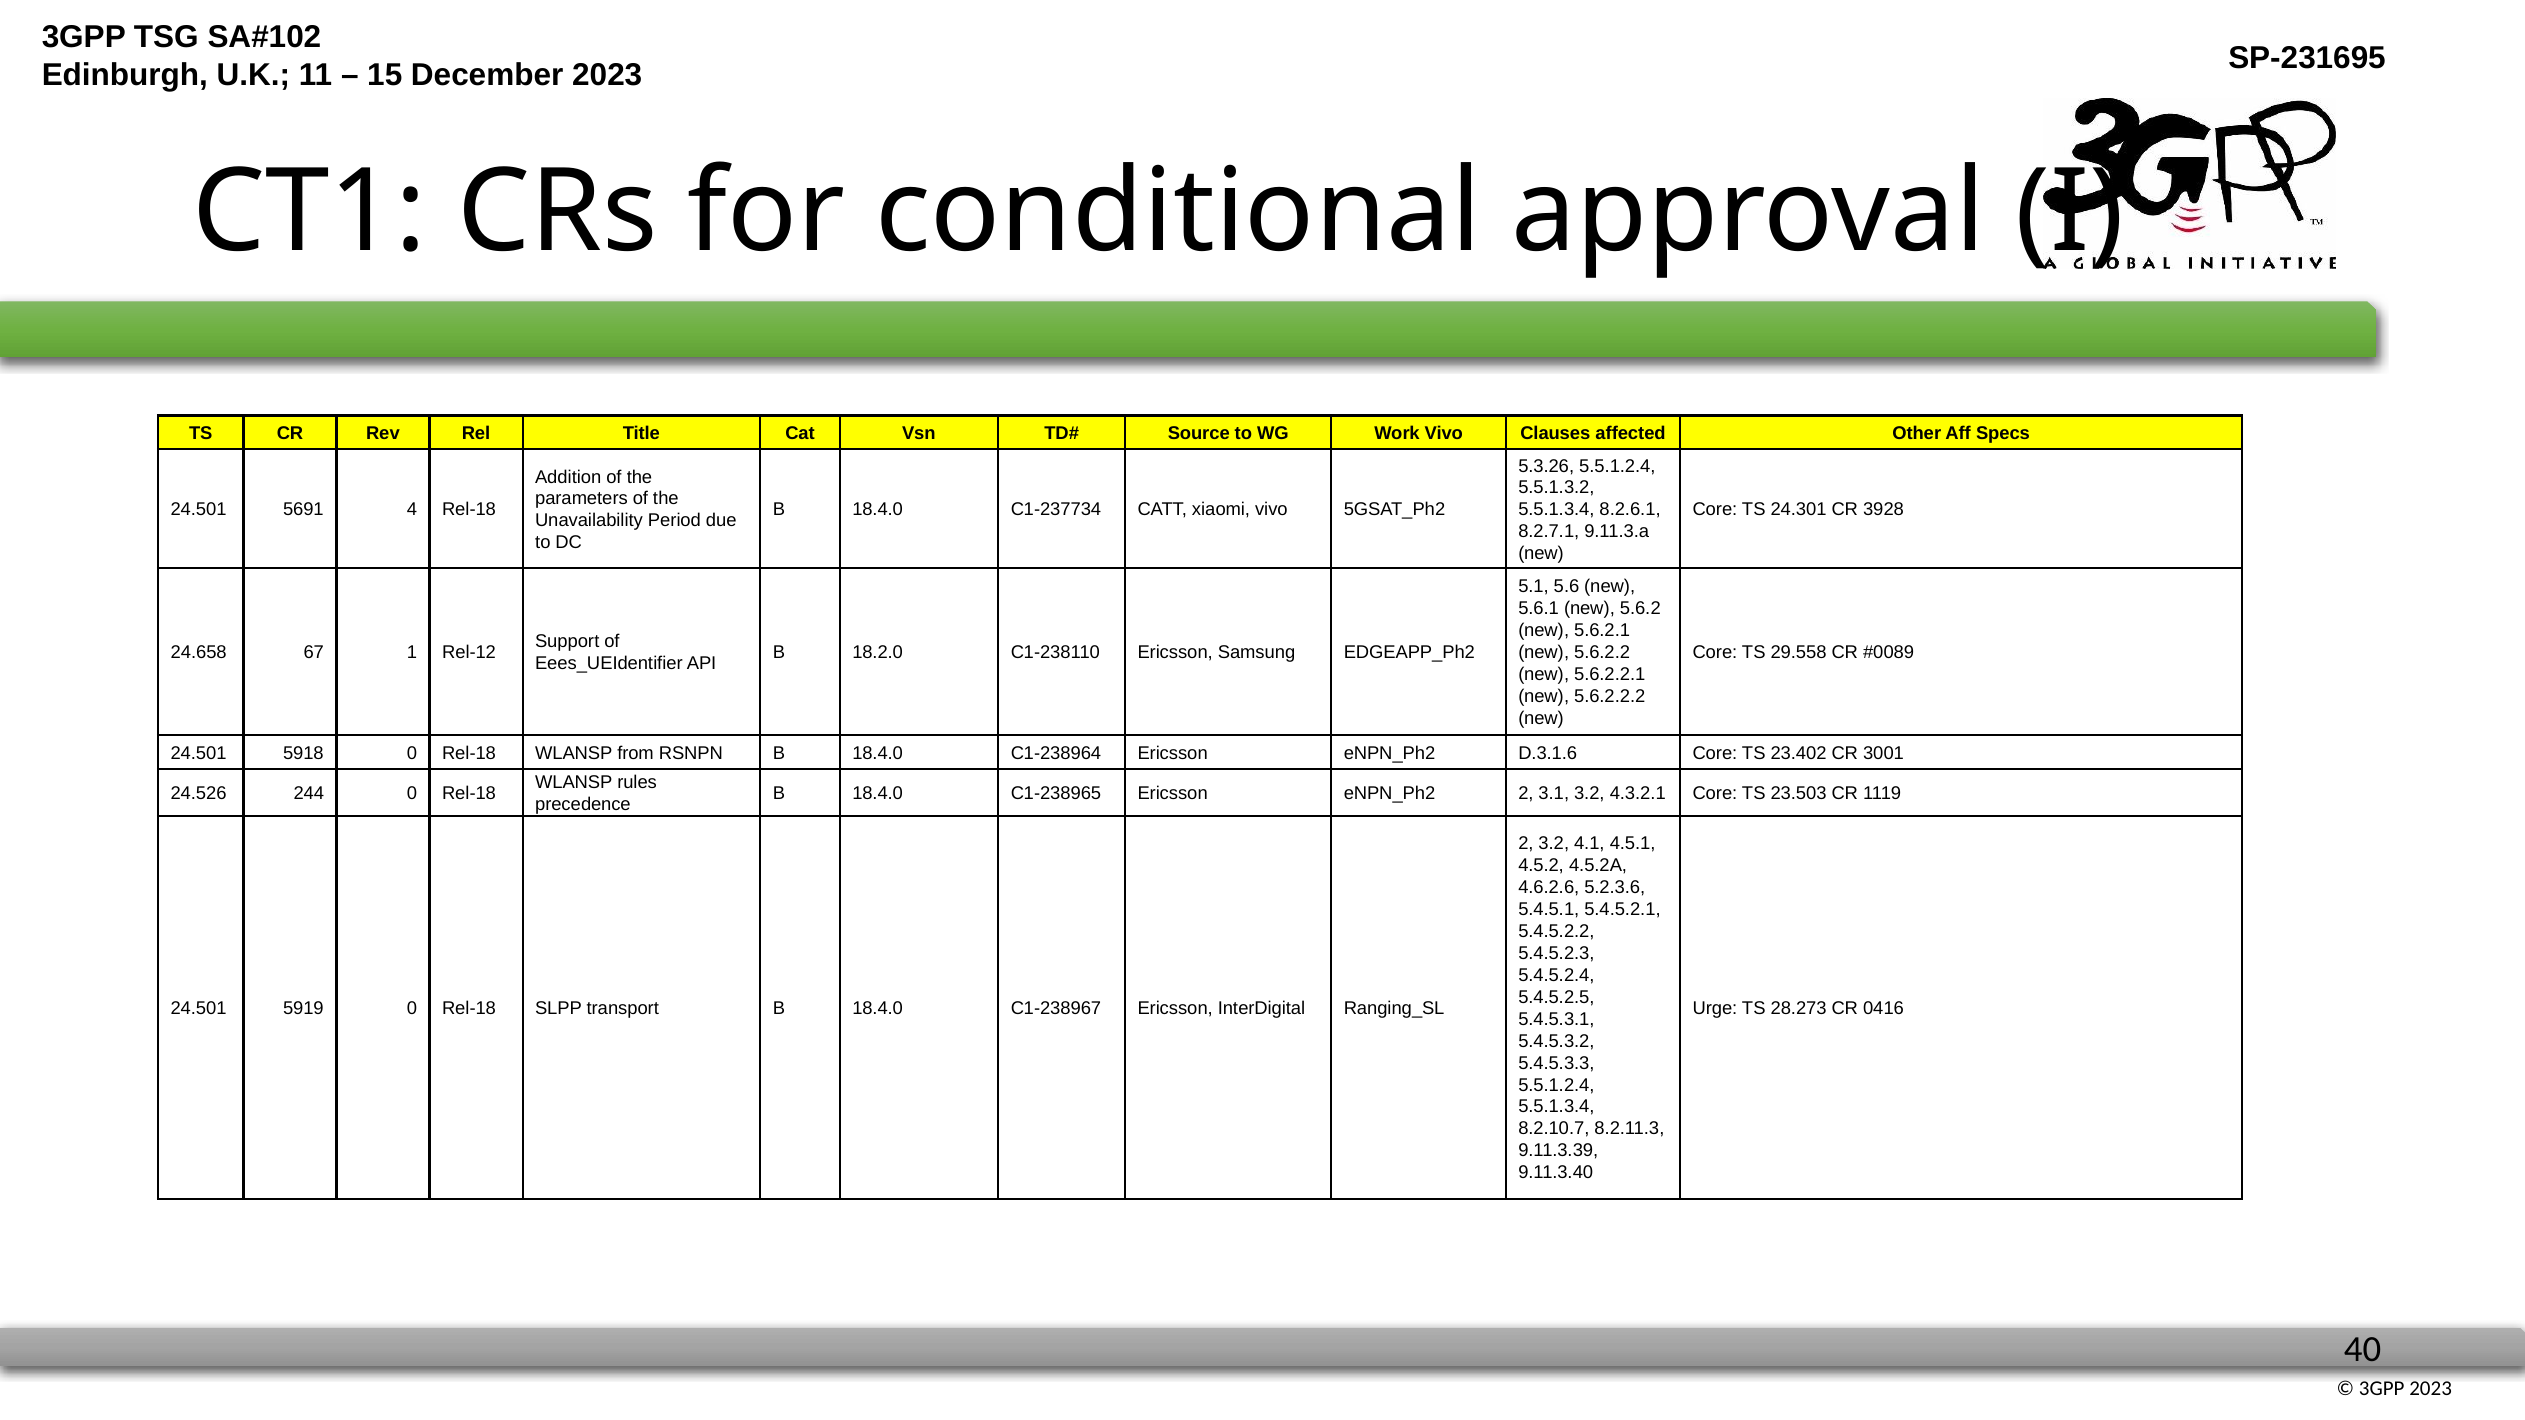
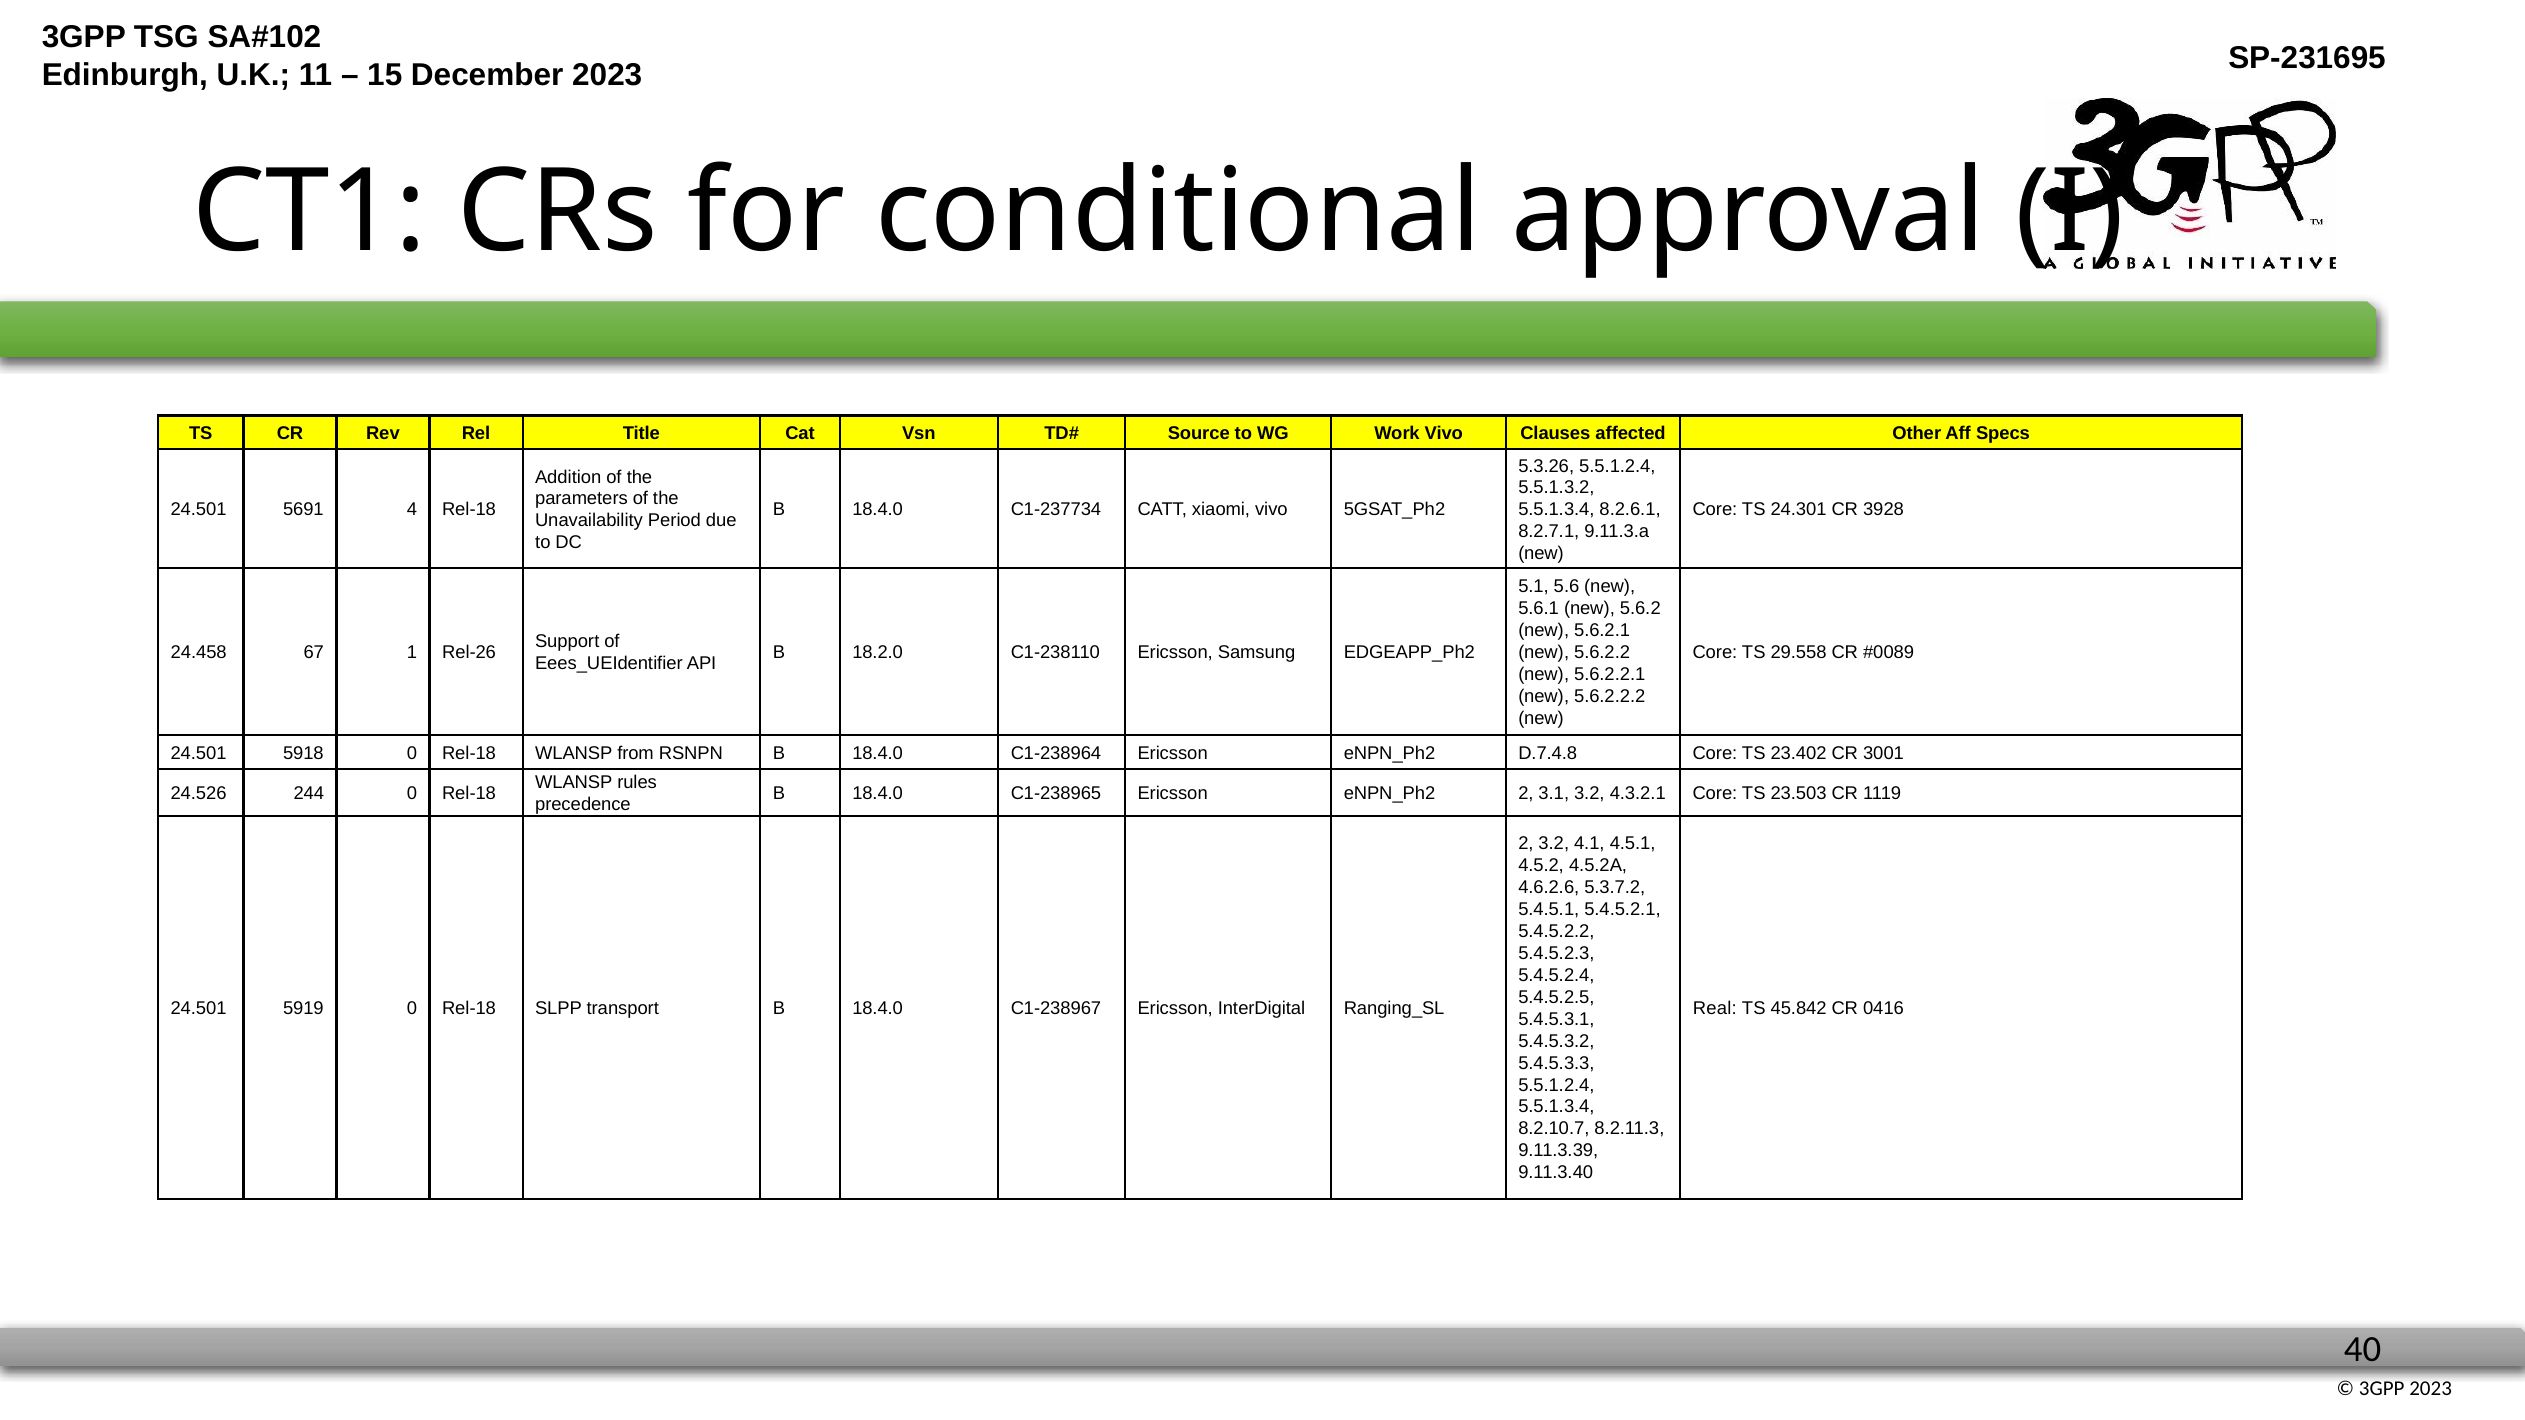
24.658: 24.658 -> 24.458
Rel-12: Rel-12 -> Rel-26
D.3.1.6: D.3.1.6 -> D.7.4.8
5.2.3.6: 5.2.3.6 -> 5.3.7.2
Urge: Urge -> Real
28.273: 28.273 -> 45.842
